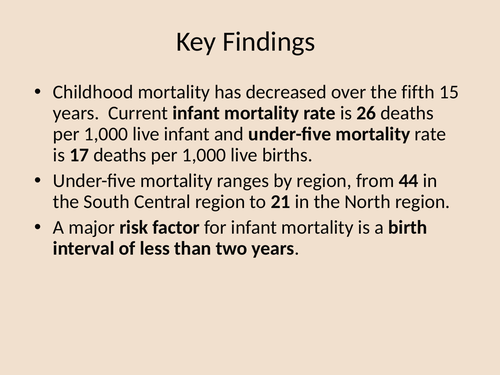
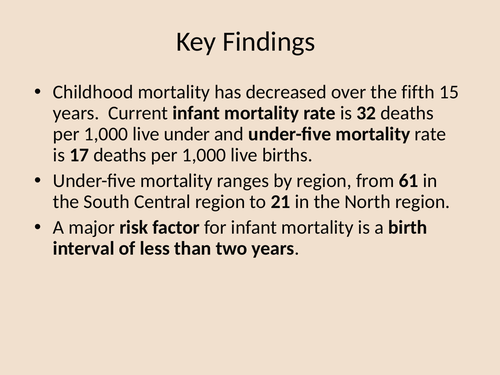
26: 26 -> 32
live infant: infant -> under
44: 44 -> 61
